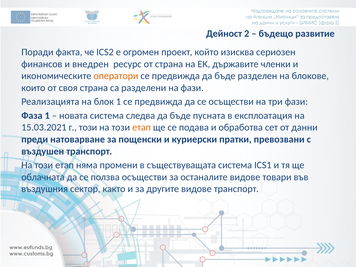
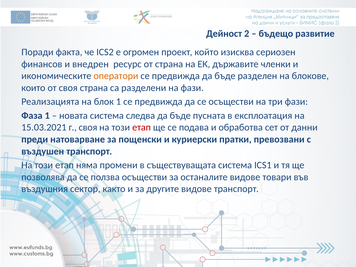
г този: този -> своя
етап at (142, 127) colour: orange -> red
облачната: облачната -> позволява
